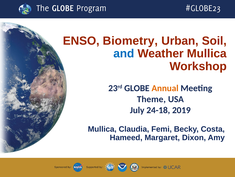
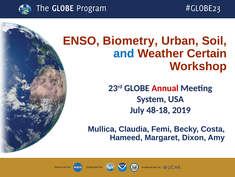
Weather Mullica: Mullica -> Certain
Annual colour: orange -> red
Theme: Theme -> System
24-18: 24-18 -> 48-18
